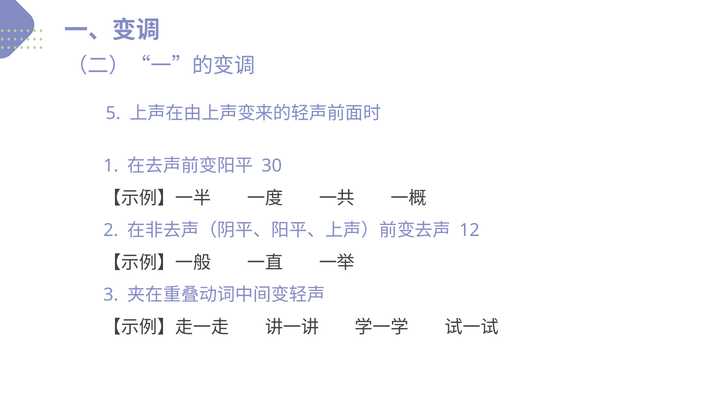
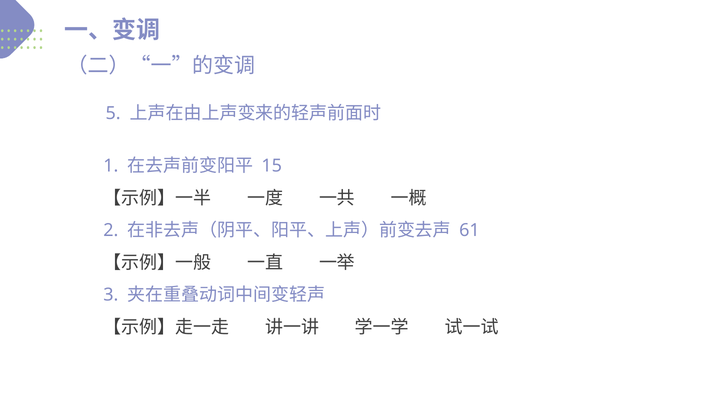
30: 30 -> 15
12: 12 -> 61
